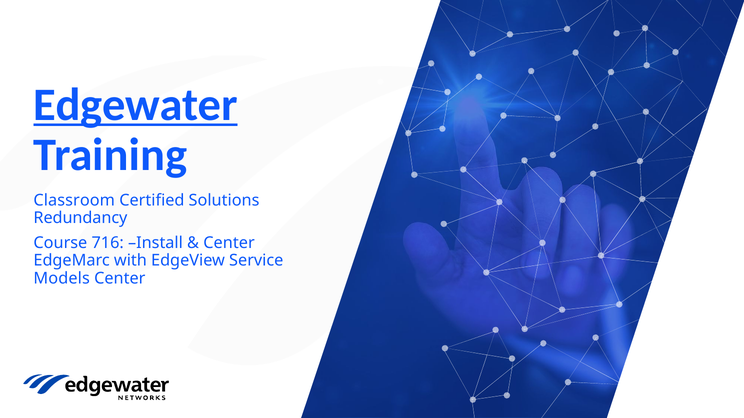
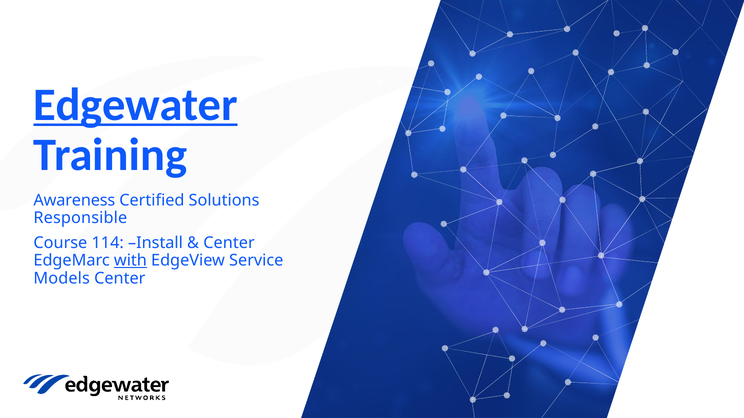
Classroom: Classroom -> Awareness
Redundancy: Redundancy -> Responsible
716: 716 -> 114
with underline: none -> present
